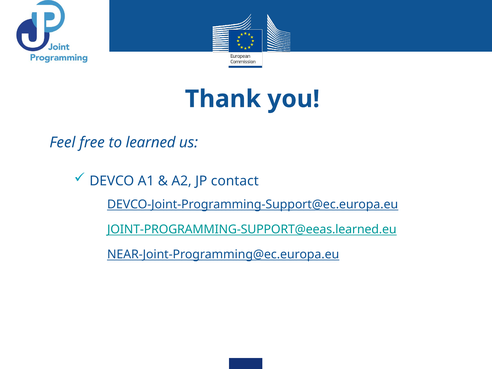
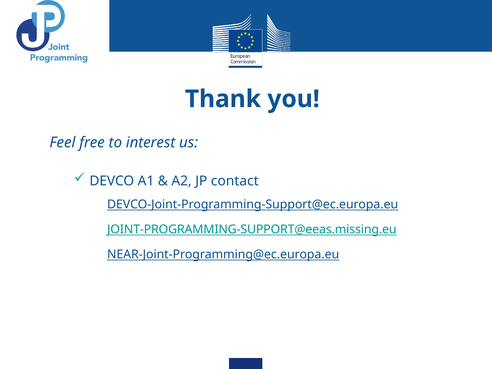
learned: learned -> interest
JOINT-PROGRAMMING-SUPPORT@eeas.learned.eu: JOINT-PROGRAMMING-SUPPORT@eeas.learned.eu -> JOINT-PROGRAMMING-SUPPORT@eeas.missing.eu
